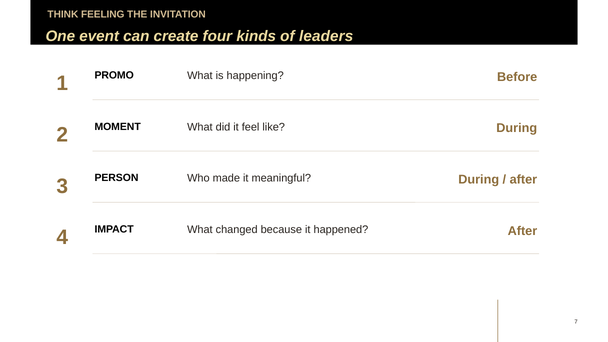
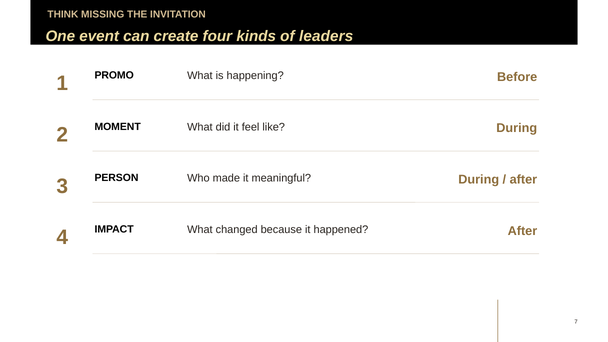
FEELING: FEELING -> MISSING
